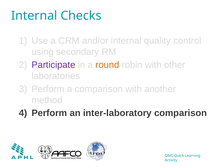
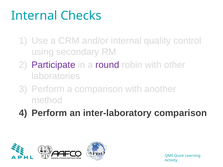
round colour: orange -> purple
